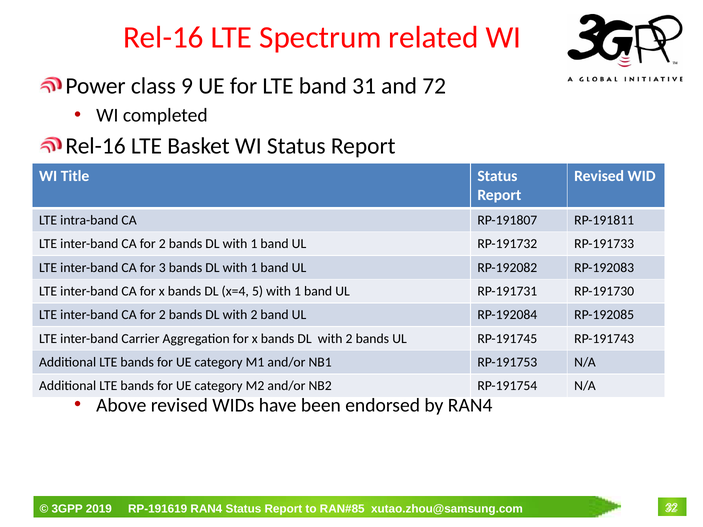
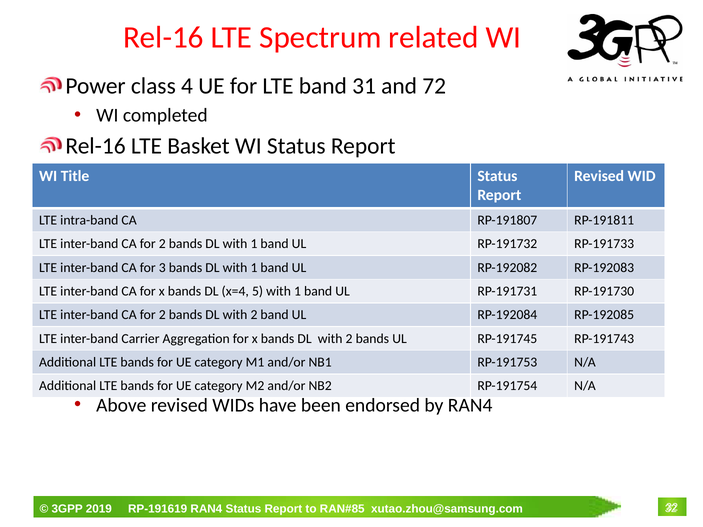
9: 9 -> 4
